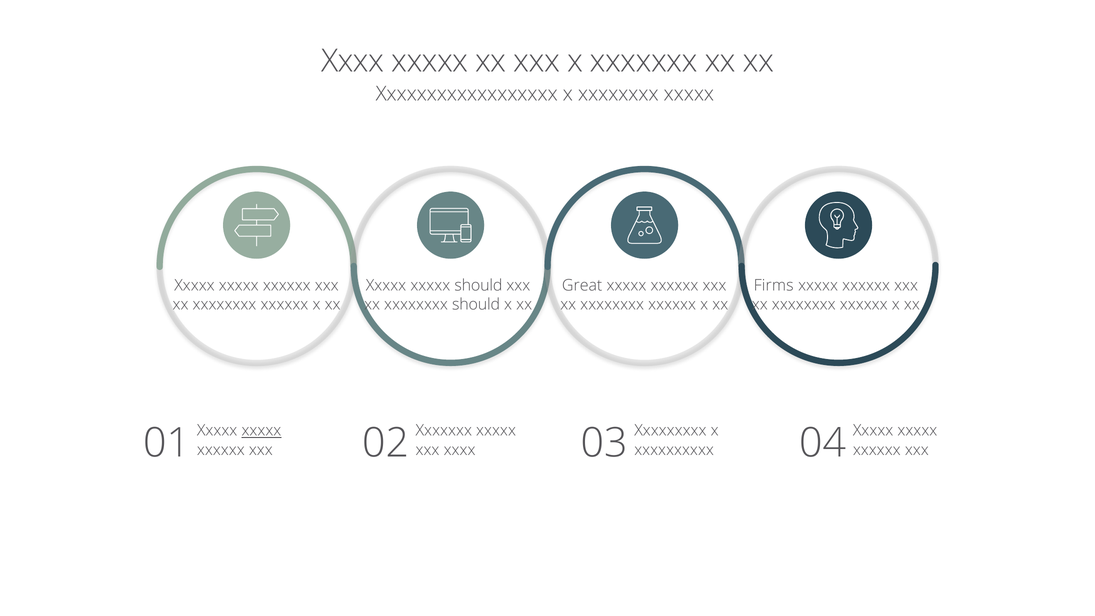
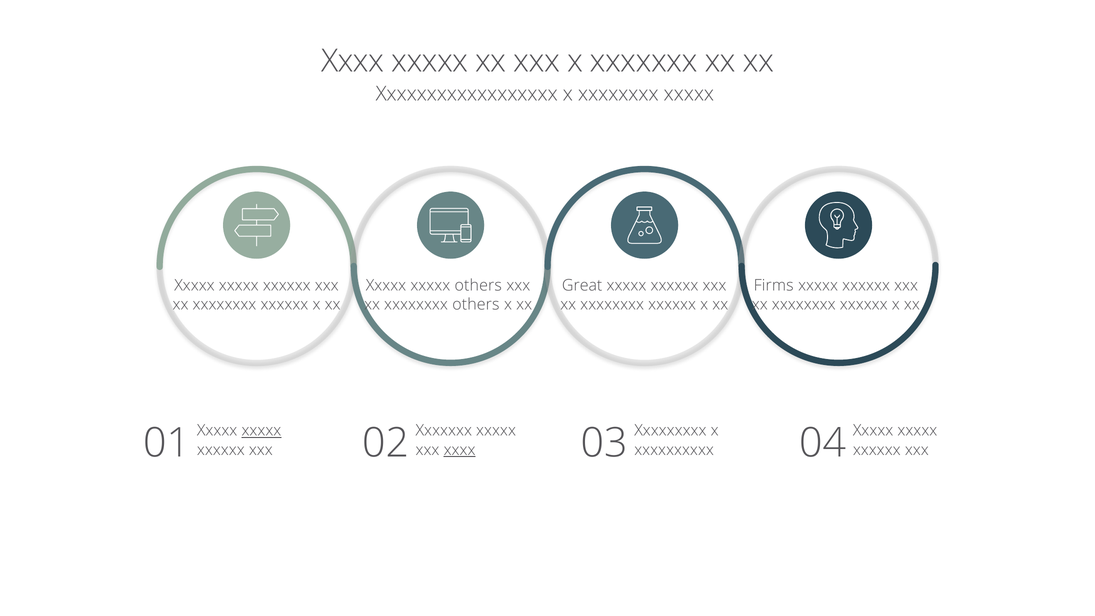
xxxxx should: should -> others
xxxxxxxx should: should -> others
xxxx at (460, 450) underline: none -> present
